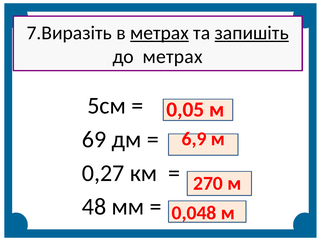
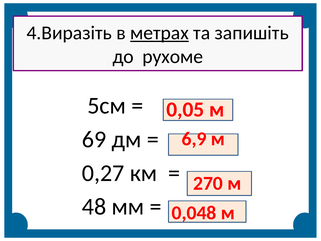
7.Виразіть: 7.Виразіть -> 4.Виразіть
запишіть underline: present -> none
до метрах: метрах -> рухоме
